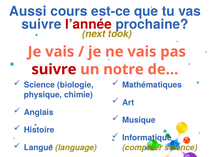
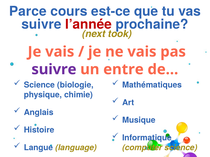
Aussi: Aussi -> Parce
suivre at (54, 70) colour: red -> purple
notre: notre -> entre
